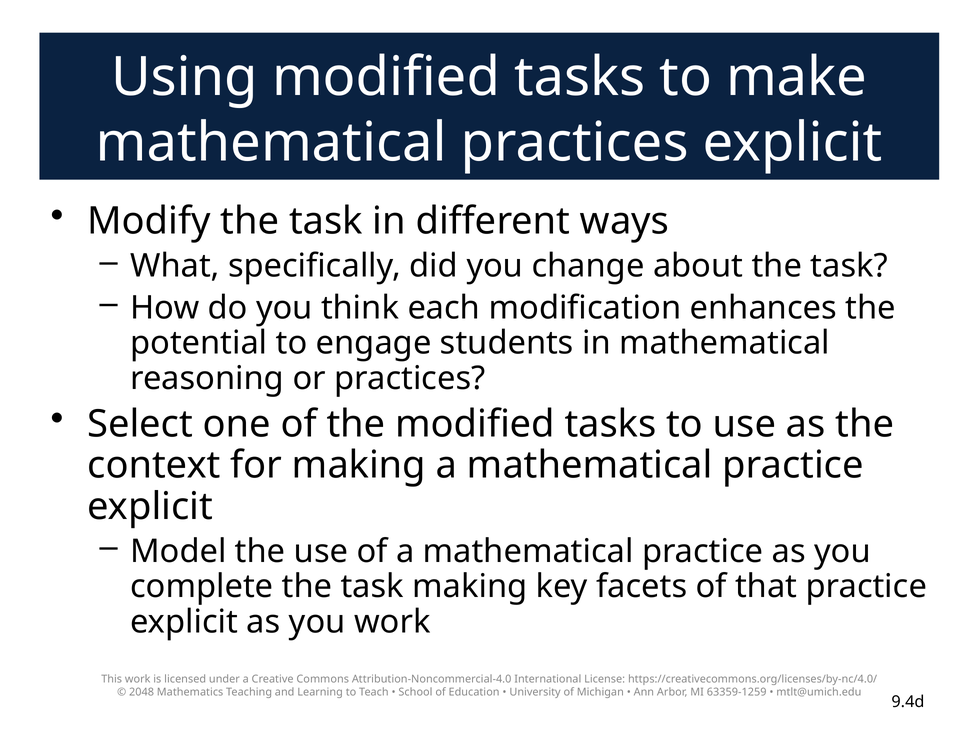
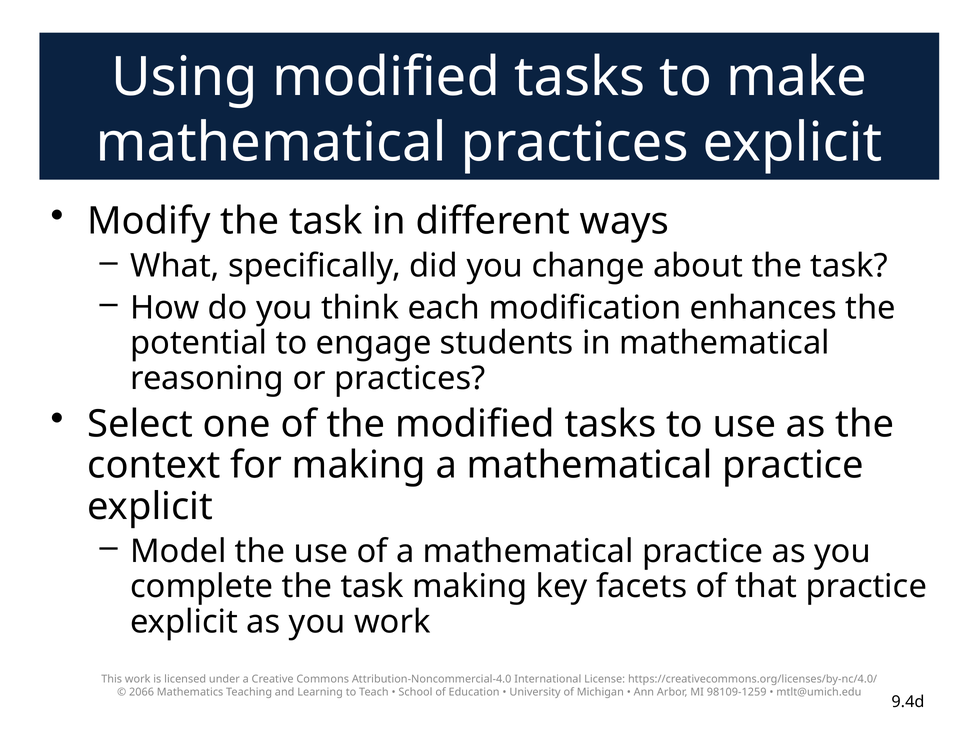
2048: 2048 -> 2066
63359-1259: 63359-1259 -> 98109-1259
